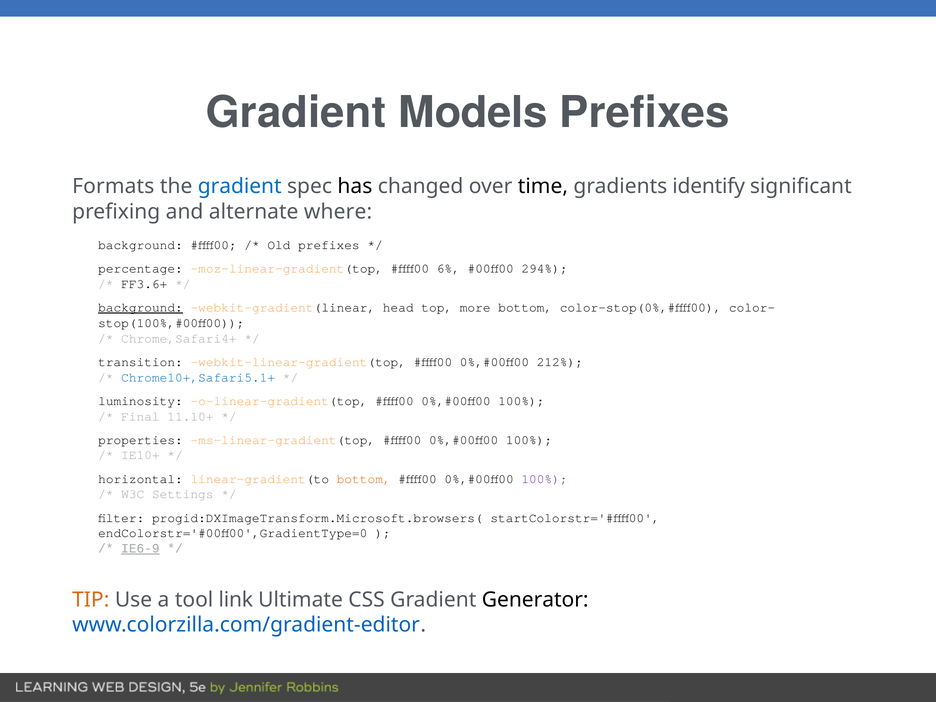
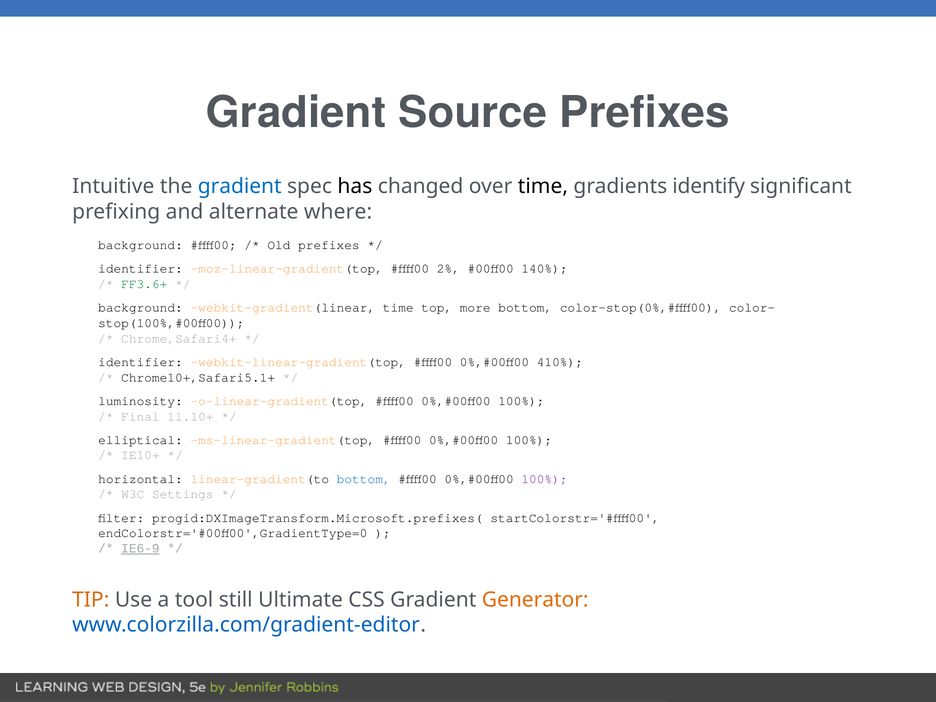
Models: Models -> Source
Formats: Formats -> Intuitive
percentage at (140, 269): percentage -> identifier
6%: 6% -> 2%
294%: 294% -> 140%
FF3.6+ colour: black -> green
background at (140, 308) underline: present -> none
webkit-gradient(linear head: head -> time
transition at (140, 362): transition -> identifier
212%: 212% -> 410%
Chrome10+,Safari5.1+ colour: blue -> black
properties: properties -> elliptical
bottom at (364, 479) colour: orange -> blue
progid:DXImageTransform.Microsoft.browsers(: progid:DXImageTransform.Microsoft.browsers( -> progid:DXImageTransform.Microsoft.prefixes(
link: link -> still
Generator colour: black -> orange
